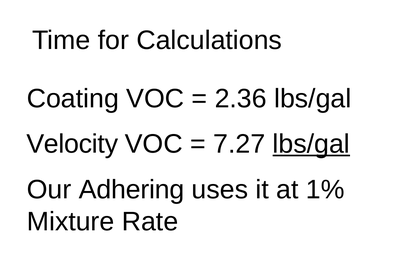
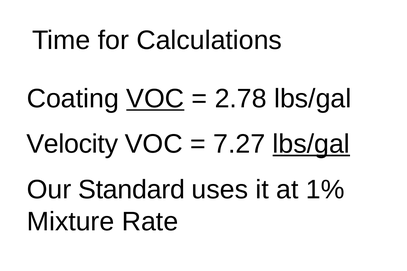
VOC at (155, 98) underline: none -> present
2.36: 2.36 -> 2.78
Adhering: Adhering -> Standard
